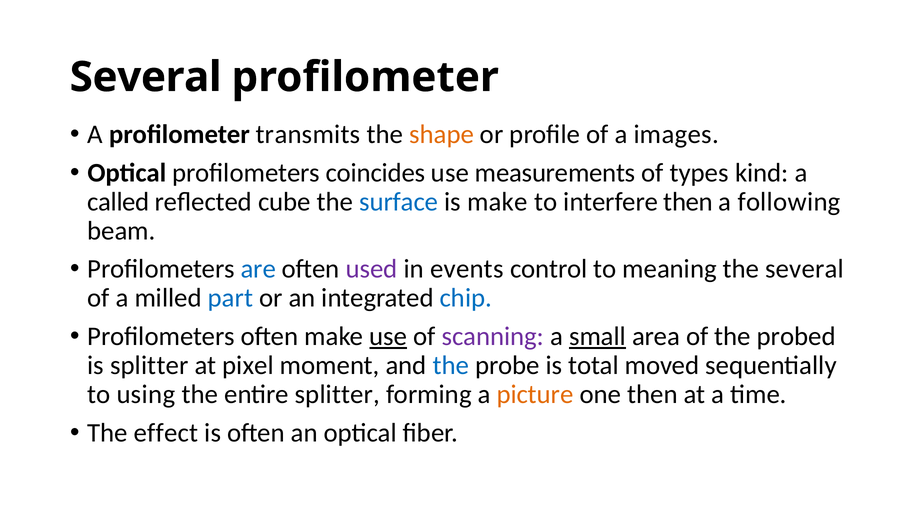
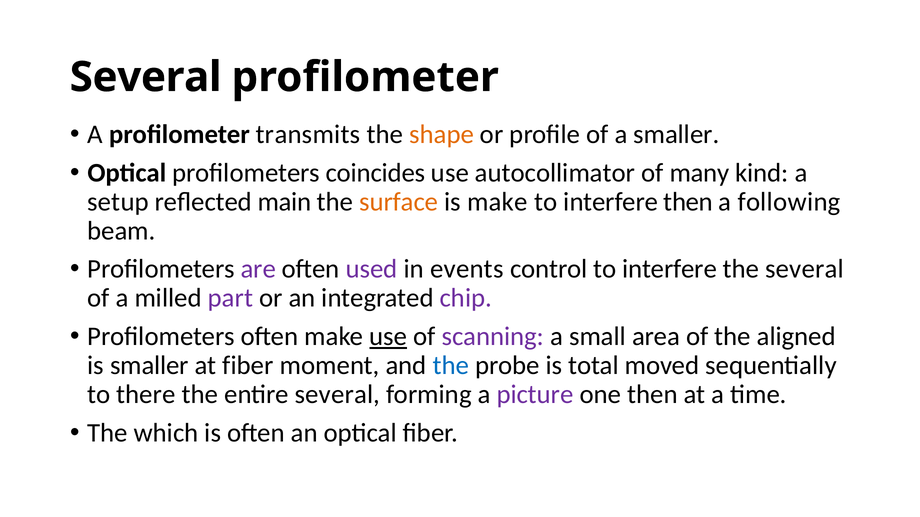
a images: images -> smaller
measurements: measurements -> autocollimator
types: types -> many
called: called -> setup
cube: cube -> main
surface colour: blue -> orange
are colour: blue -> purple
control to meaning: meaning -> interfere
part colour: blue -> purple
chip colour: blue -> purple
small underline: present -> none
probed: probed -> aligned
is splitter: splitter -> smaller
at pixel: pixel -> fiber
using: using -> there
entire splitter: splitter -> several
picture colour: orange -> purple
effect: effect -> which
